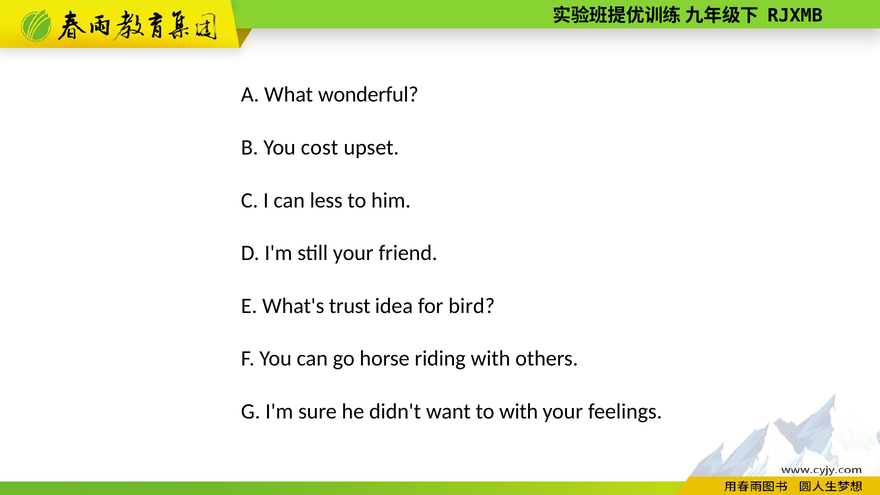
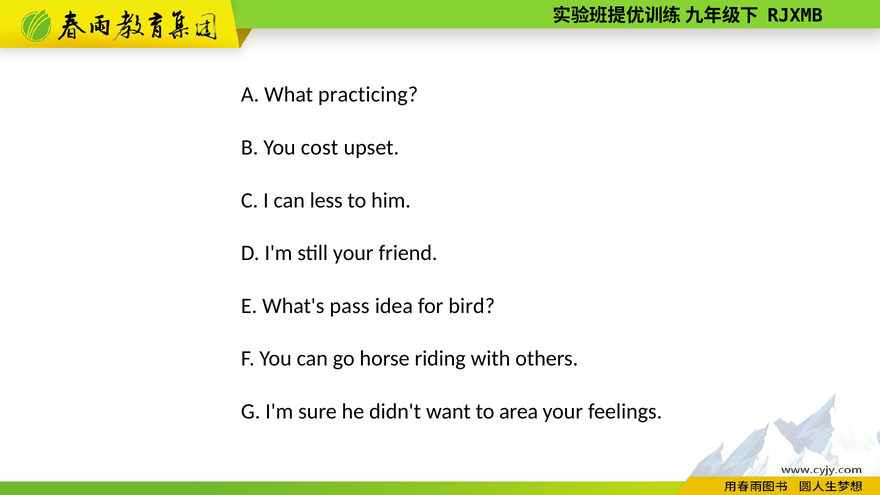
wonderful: wonderful -> practicing
trust: trust -> pass
to with: with -> area
